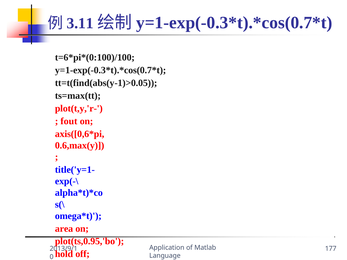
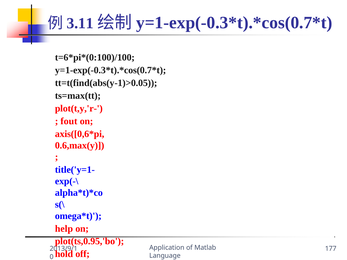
area: area -> help
